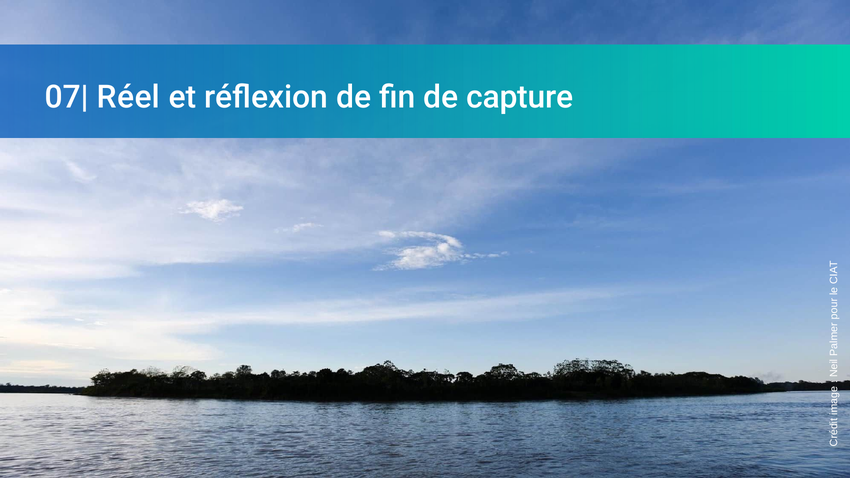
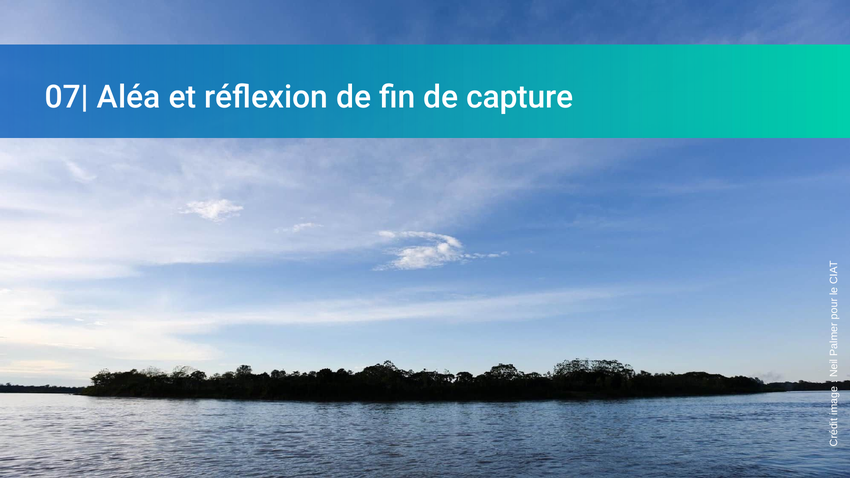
Réel: Réel -> Aléa
